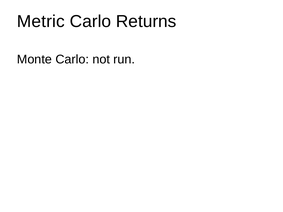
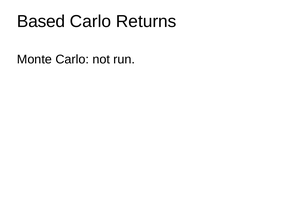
Metric: Metric -> Based
